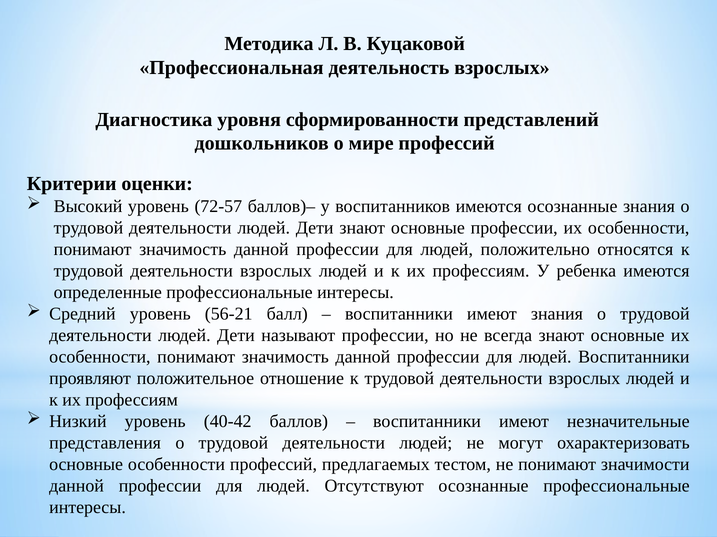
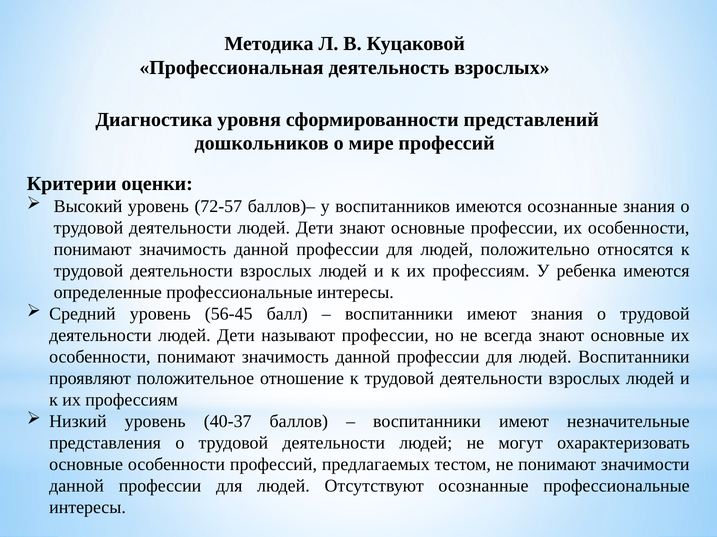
56-21: 56-21 -> 56-45
40-42: 40-42 -> 40-37
